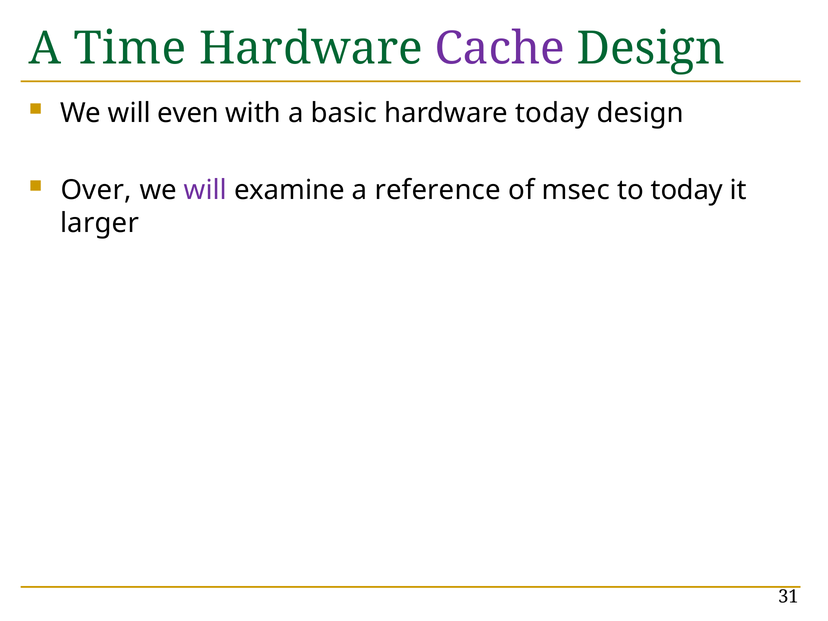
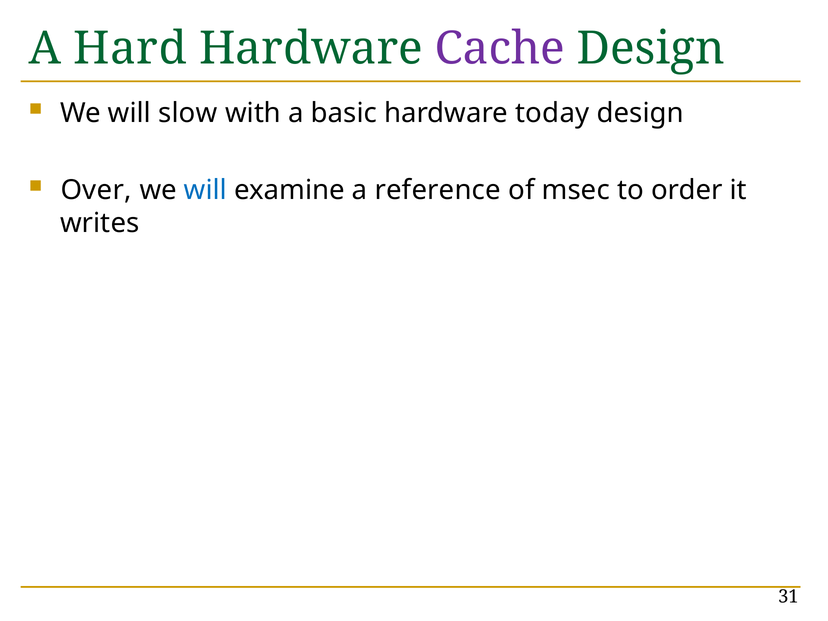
Time: Time -> Hard
even: even -> slow
will at (205, 190) colour: purple -> blue
to today: today -> order
larger: larger -> writes
